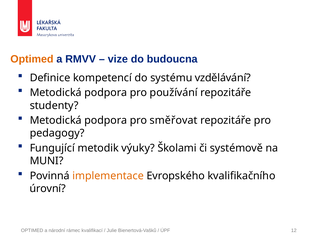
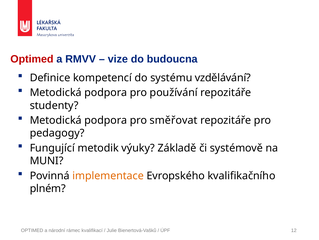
Optimed at (32, 59) colour: orange -> red
Školami: Školami -> Základě
úrovní: úrovní -> plném
